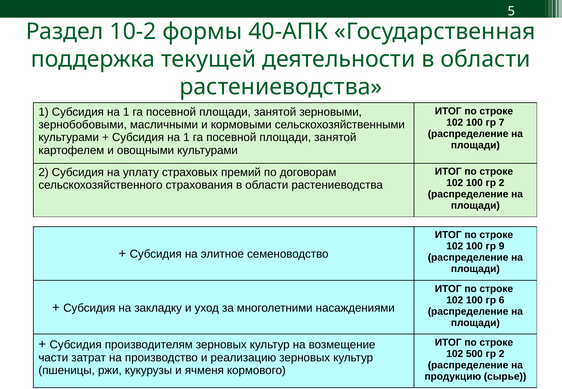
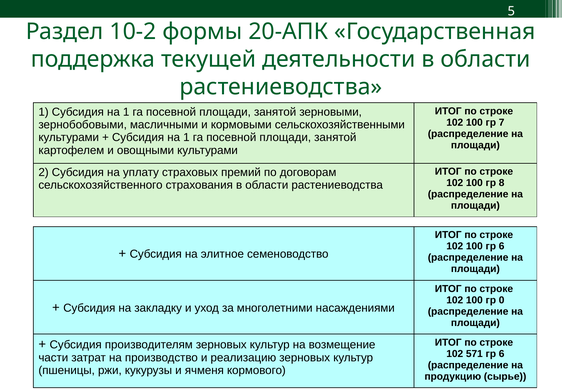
40-АПК: 40-АПК -> 20-АПК
100 гр 2: 2 -> 8
100 гр 9: 9 -> 6
6: 6 -> 0
500: 500 -> 571
2 at (502, 354): 2 -> 6
